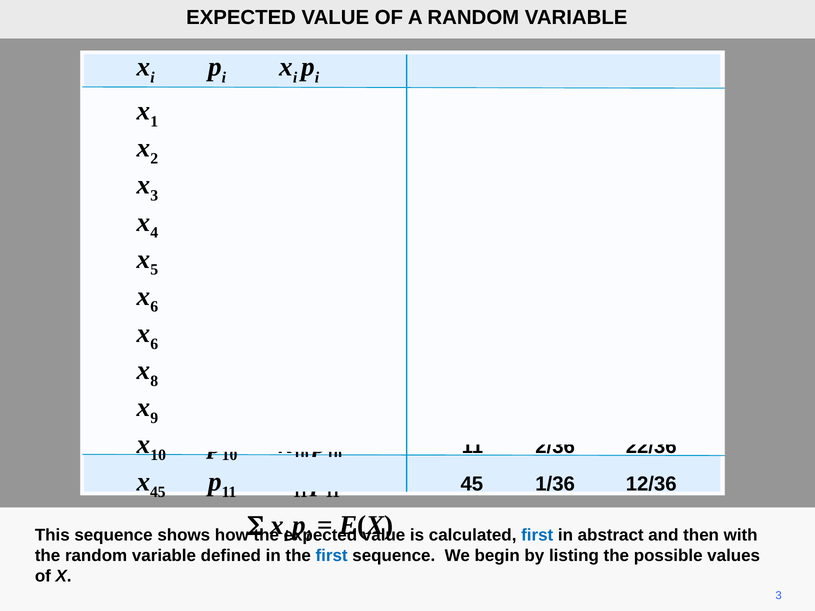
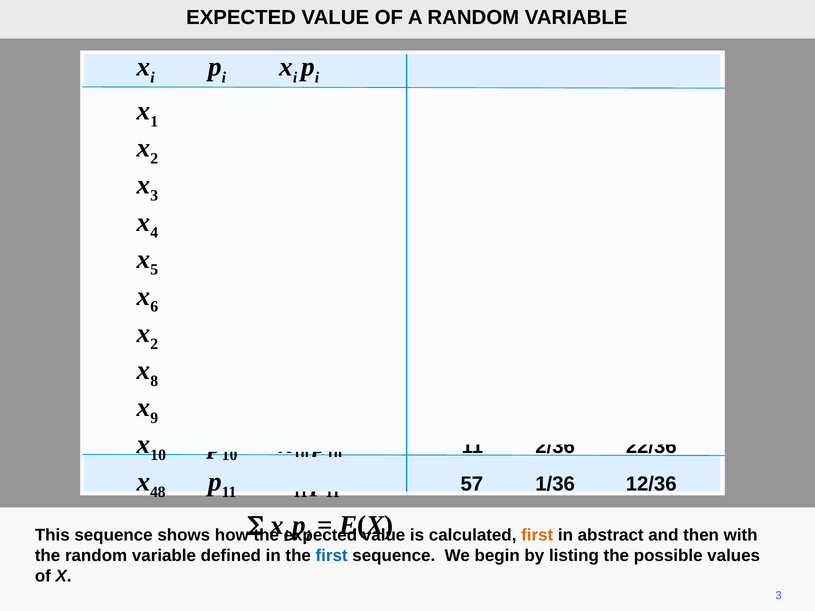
6 at (154, 344): 6 -> 2
x 45: 45 -> 48
45 at (472, 484): 45 -> 57
first at (537, 536) colour: blue -> orange
